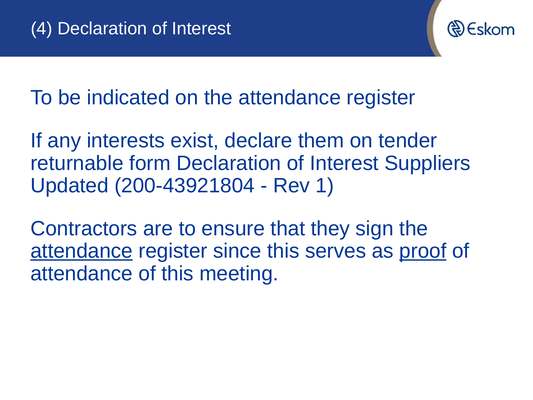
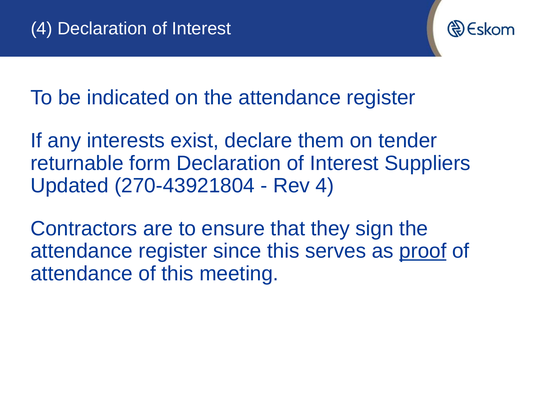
200-43921804: 200-43921804 -> 270-43921804
Rev 1: 1 -> 4
attendance at (82, 251) underline: present -> none
